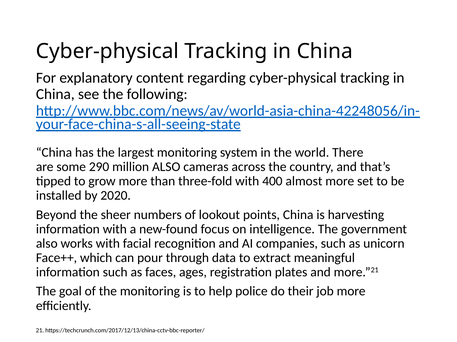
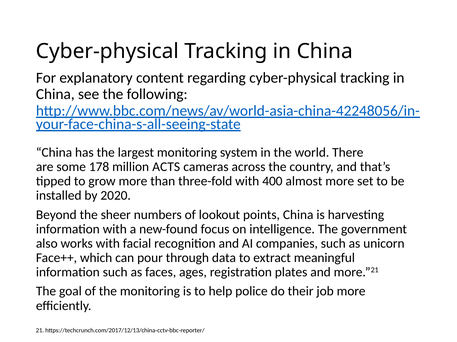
290: 290 -> 178
million ALSO: ALSO -> ACTS
